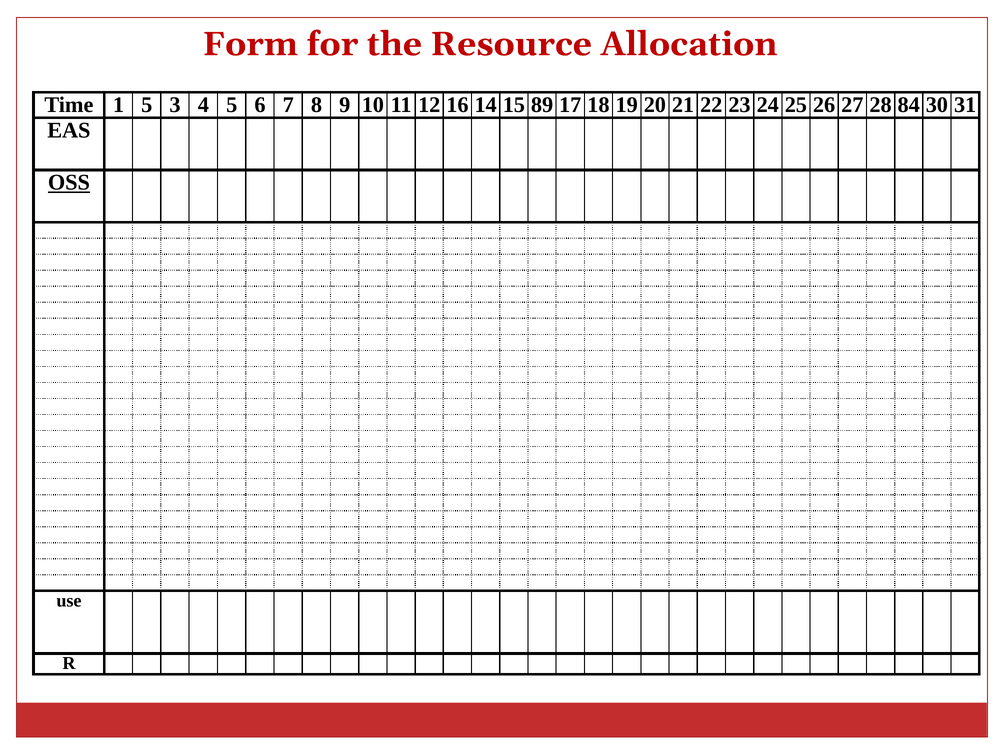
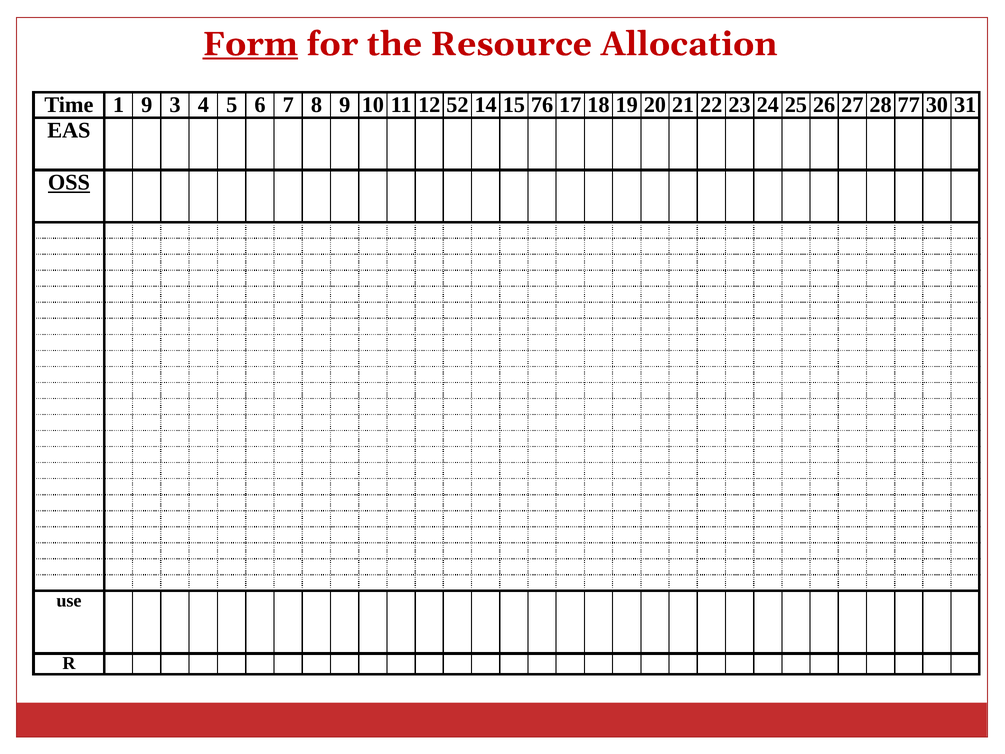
Form underline: none -> present
1 5: 5 -> 9
16: 16 -> 52
89: 89 -> 76
84: 84 -> 77
